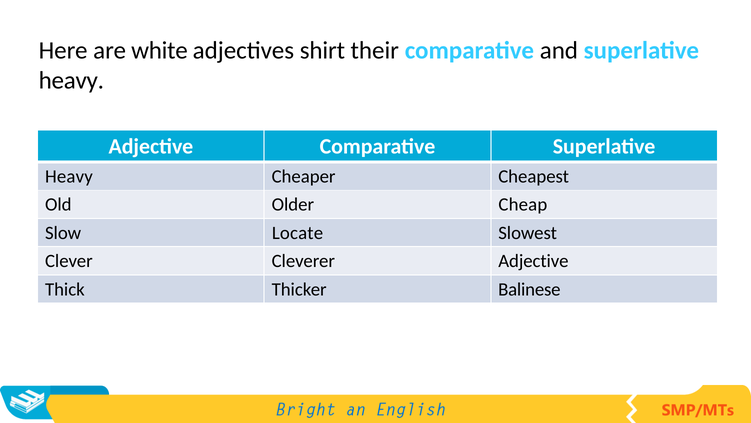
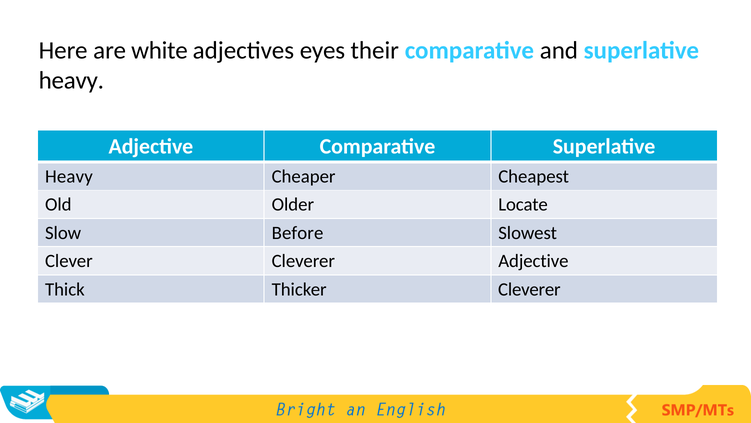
shirt: shirt -> eyes
Cheap: Cheap -> Locate
Locate: Locate -> Before
Thicker Balinese: Balinese -> Cleverer
